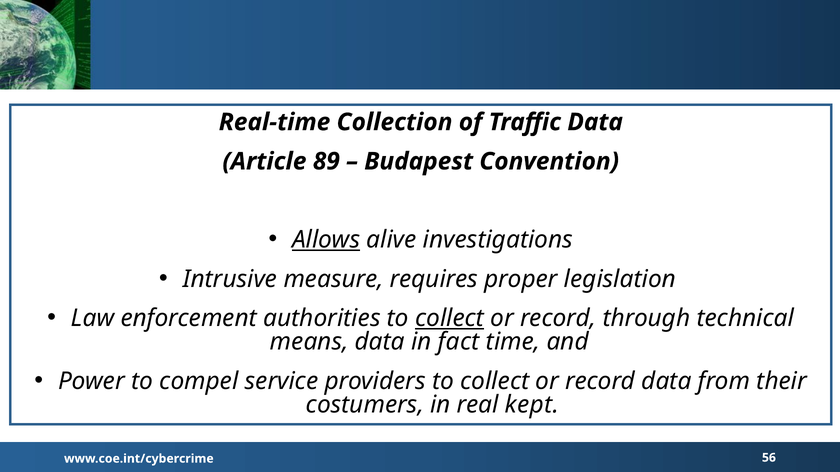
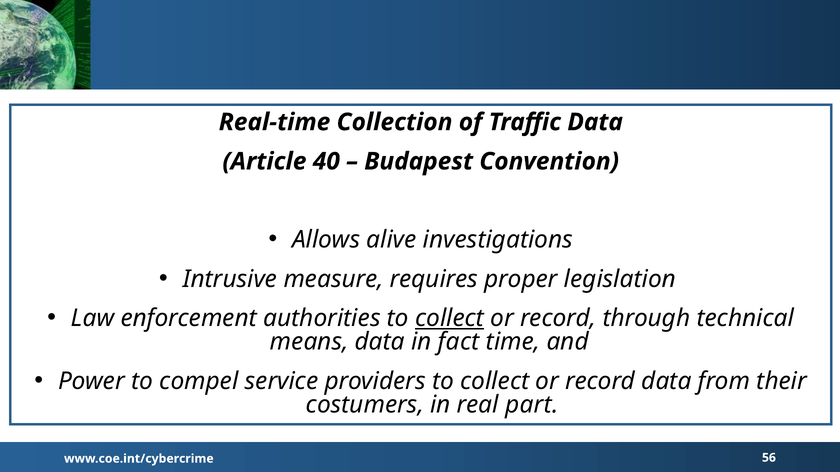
89: 89 -> 40
Allows underline: present -> none
kept: kept -> part
